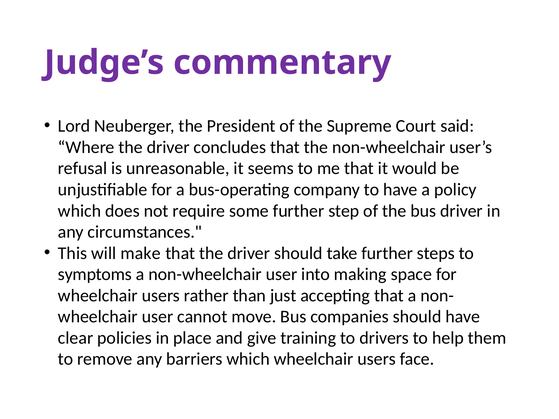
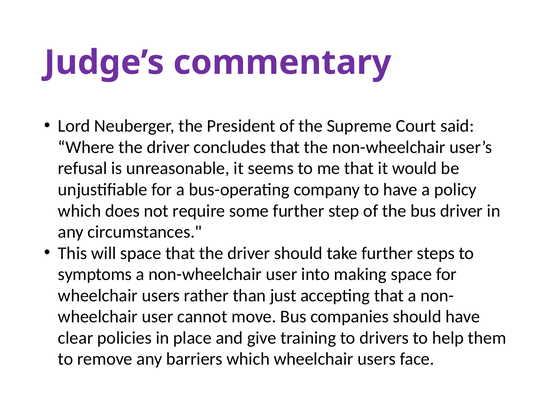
will make: make -> space
